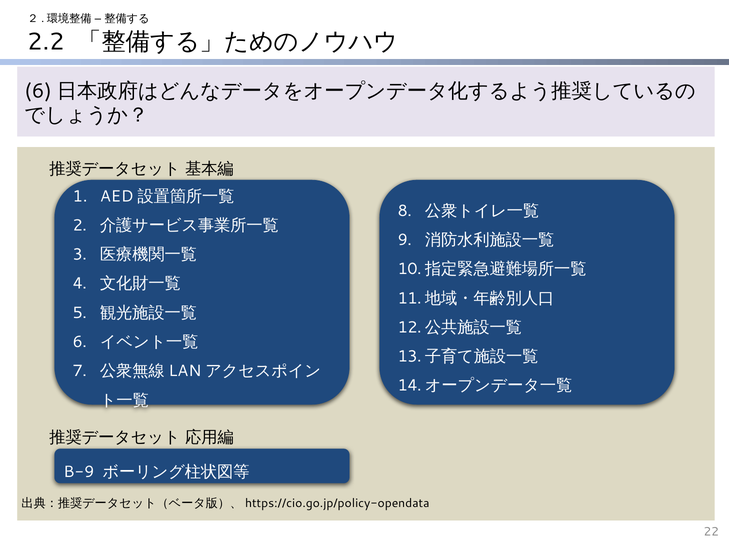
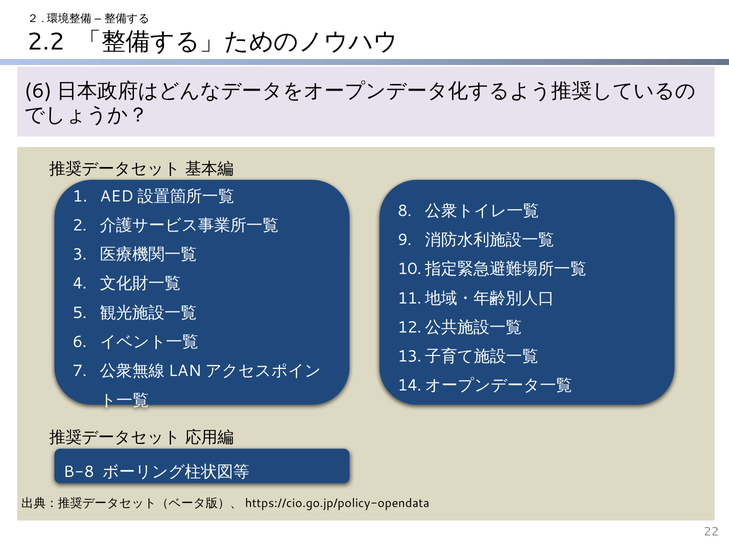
B-9: B-9 -> B-8
